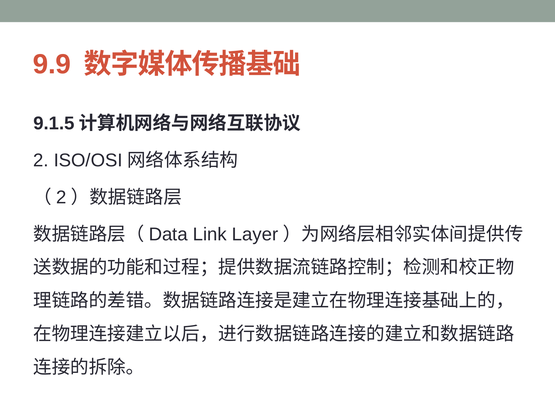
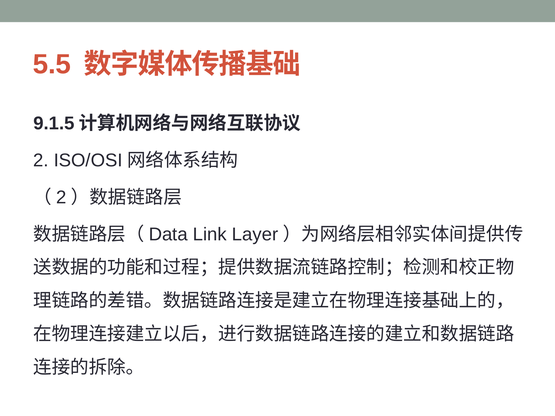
9.9: 9.9 -> 5.5
